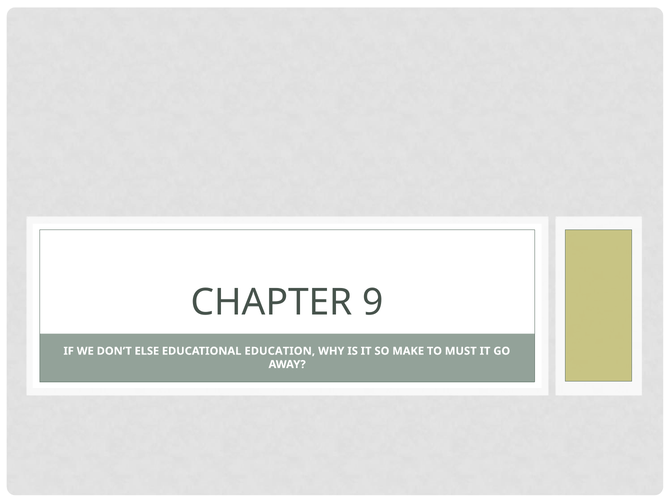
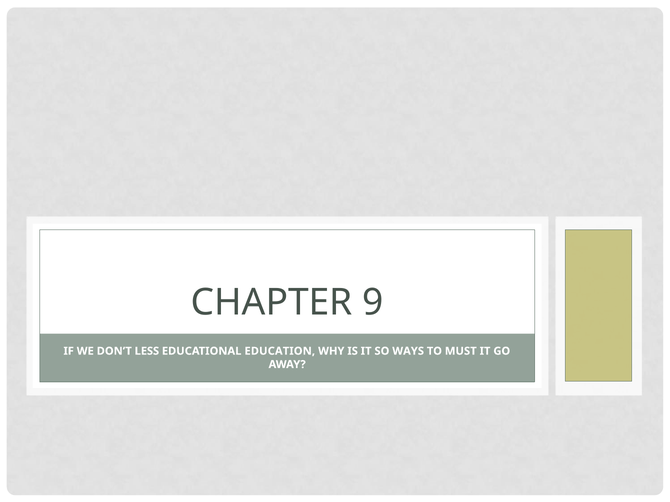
ELSE: ELSE -> LESS
MAKE: MAKE -> WAYS
